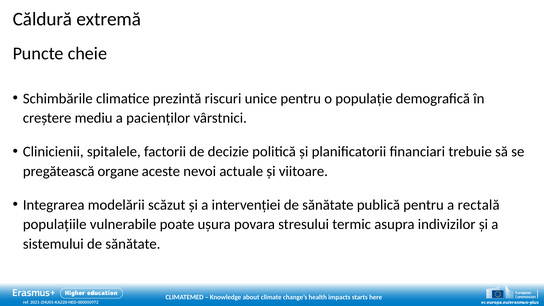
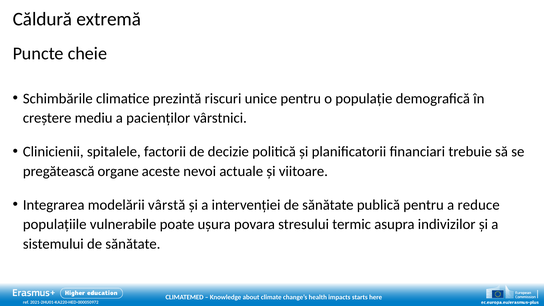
scăzut: scăzut -> vârstă
rectală: rectală -> reduce
